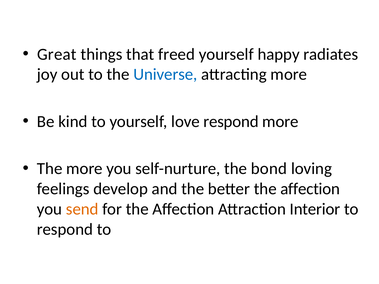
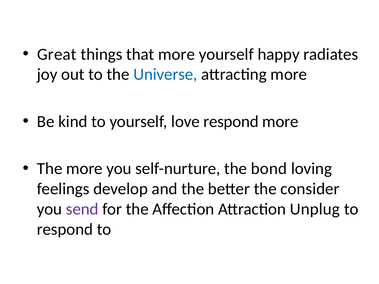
that freed: freed -> more
better the affection: affection -> consider
send colour: orange -> purple
Interior: Interior -> Unplug
